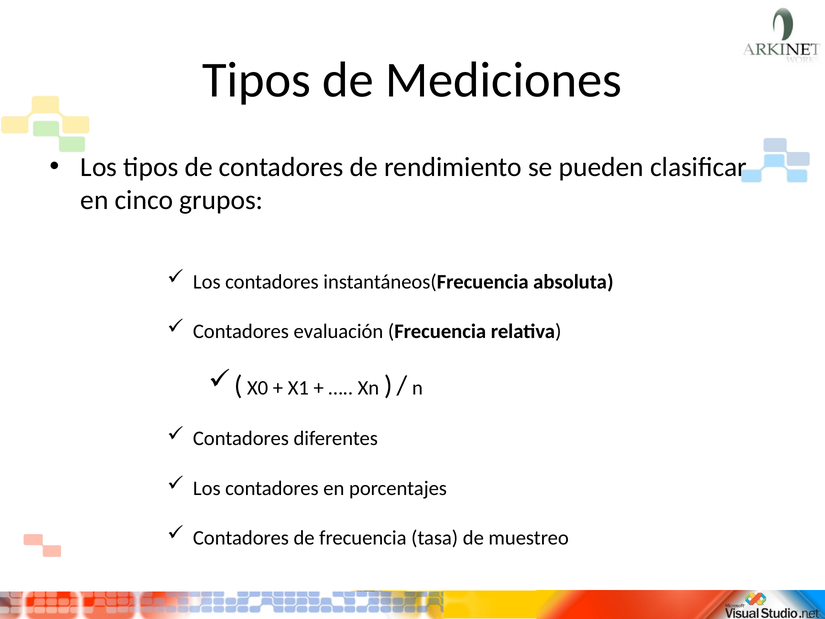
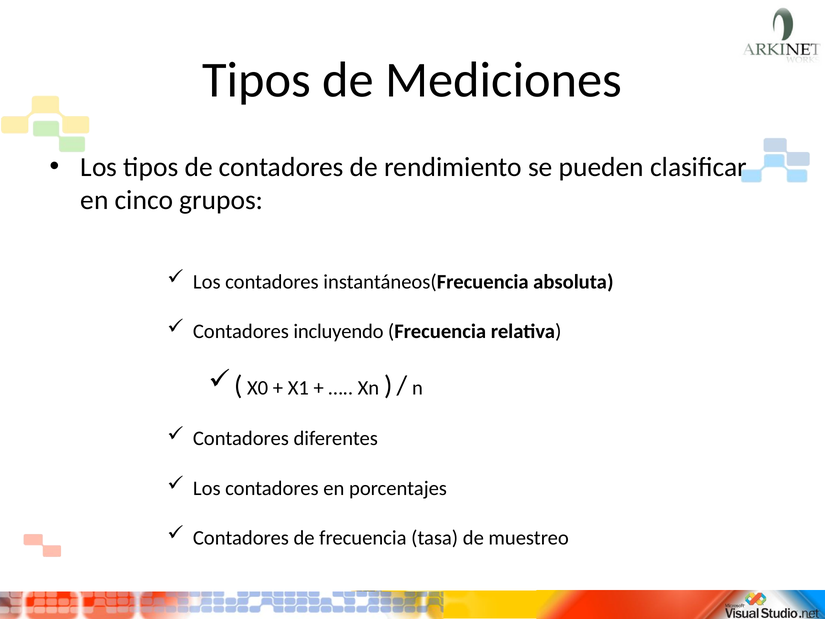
evaluación: evaluación -> incluyendo
